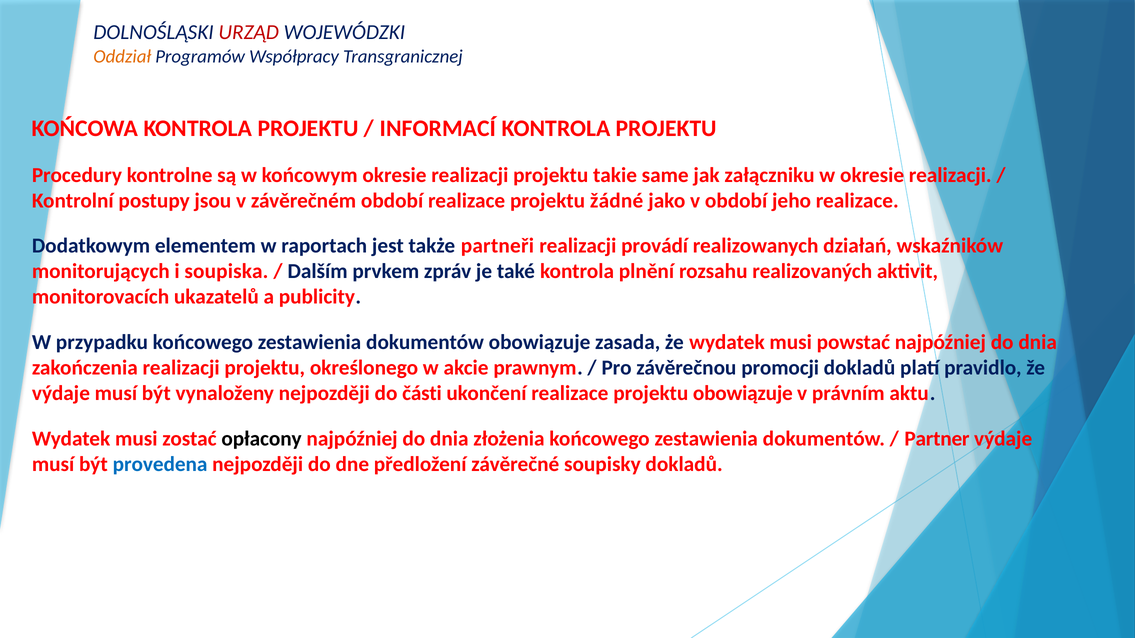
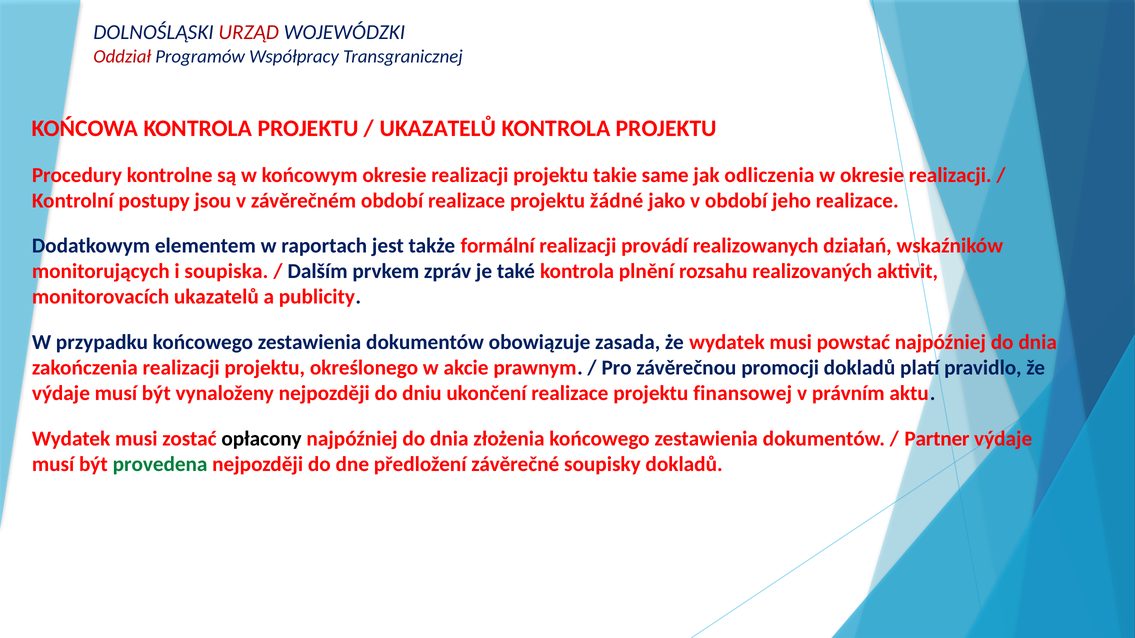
Oddział colour: orange -> red
INFORMACÍ at (438, 128): INFORMACÍ -> UKAZATELŮ
załączniku: załączniku -> odliczenia
partneři: partneři -> formální
části: části -> dniu
projektu obowiązuje: obowiązuje -> finansowej
provedena colour: blue -> green
